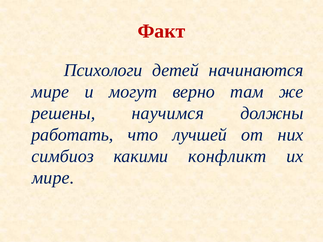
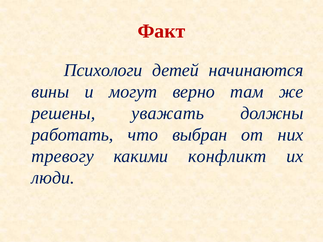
мире at (50, 92): мире -> вины
научимся: научимся -> уважать
лучшей: лучшей -> выбран
симбиоз: симбиоз -> тревогу
мире at (53, 178): мире -> люди
